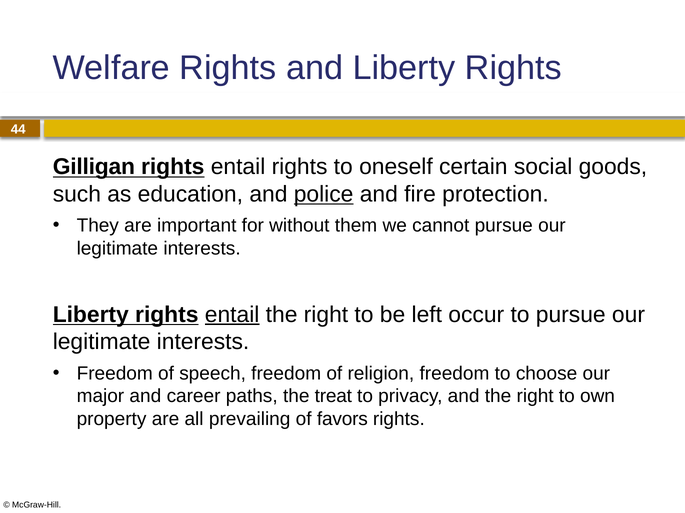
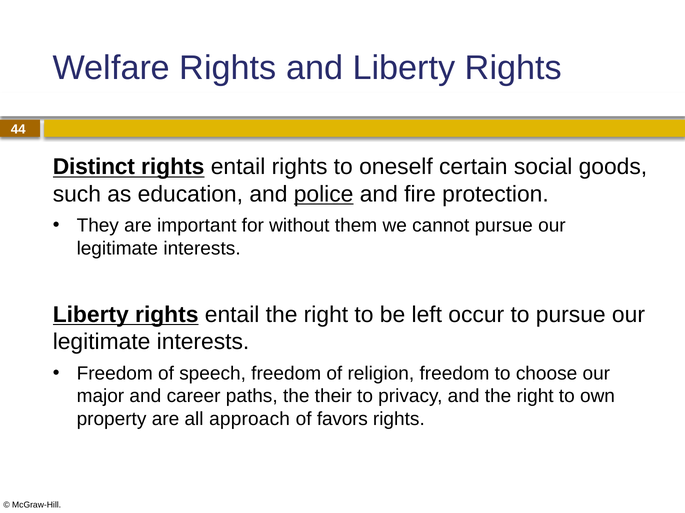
Gilligan: Gilligan -> Distinct
entail at (232, 315) underline: present -> none
treat: treat -> their
prevailing: prevailing -> approach
